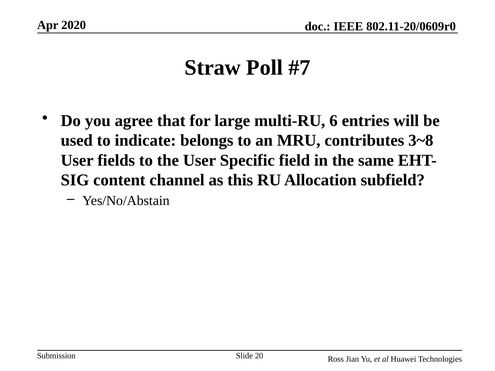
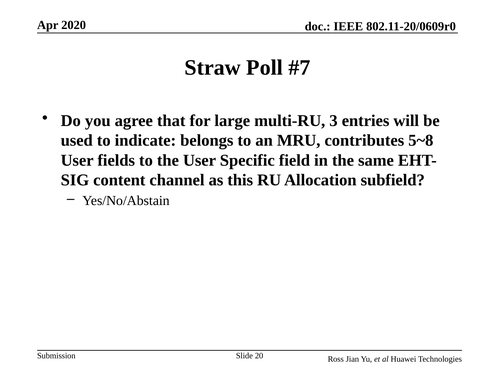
6: 6 -> 3
3~8: 3~8 -> 5~8
